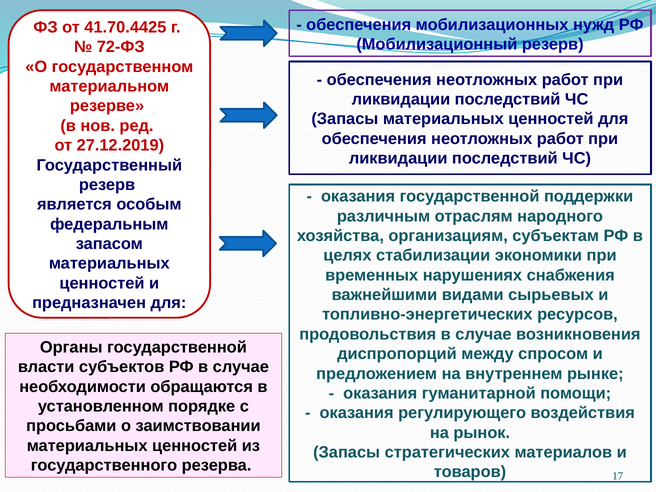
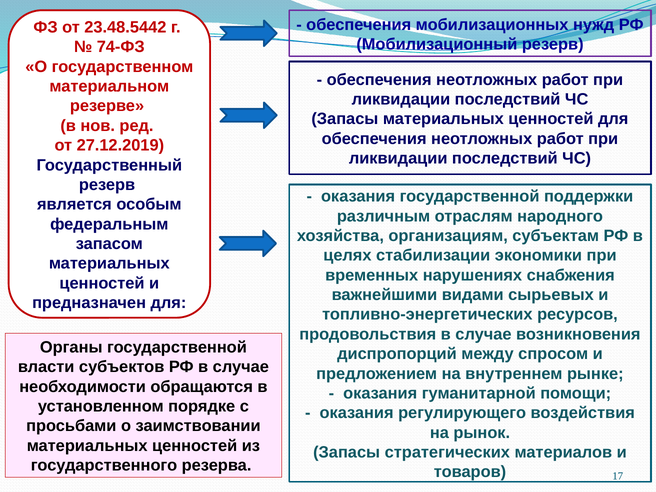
41.70.4425: 41.70.4425 -> 23.48.5442
72-ФЗ: 72-ФЗ -> 74-ФЗ
